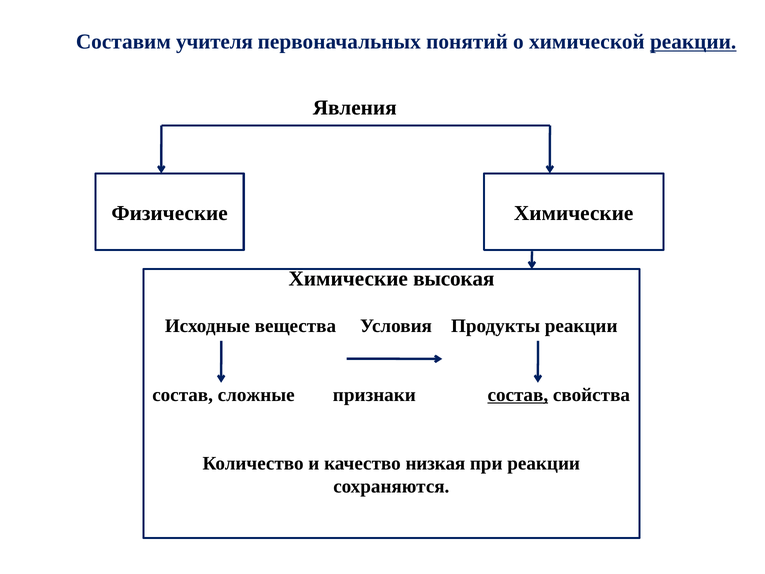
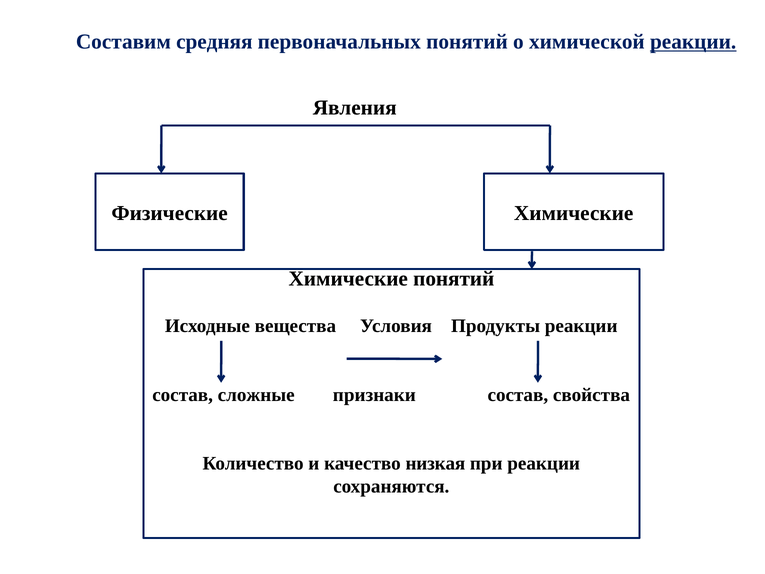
учителя: учителя -> средняя
Химические высокая: высокая -> понятий
состав at (518, 395) underline: present -> none
